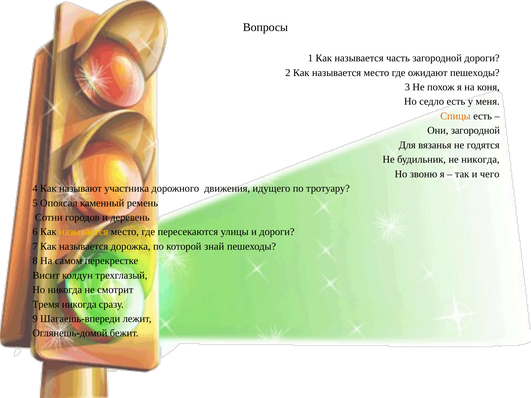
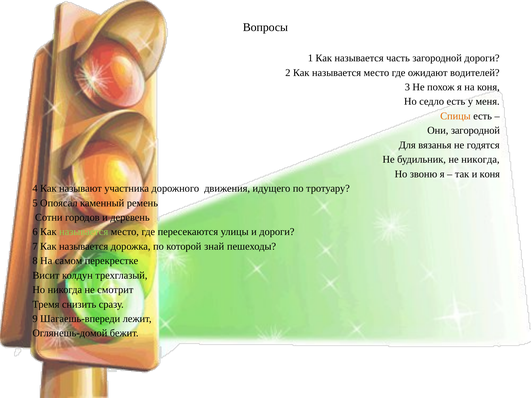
ожидают пешеходы: пешеходы -> водителей
и чего: чего -> коня
называется at (84, 232) colour: yellow -> light green
Тремя никогда: никогда -> снизить
